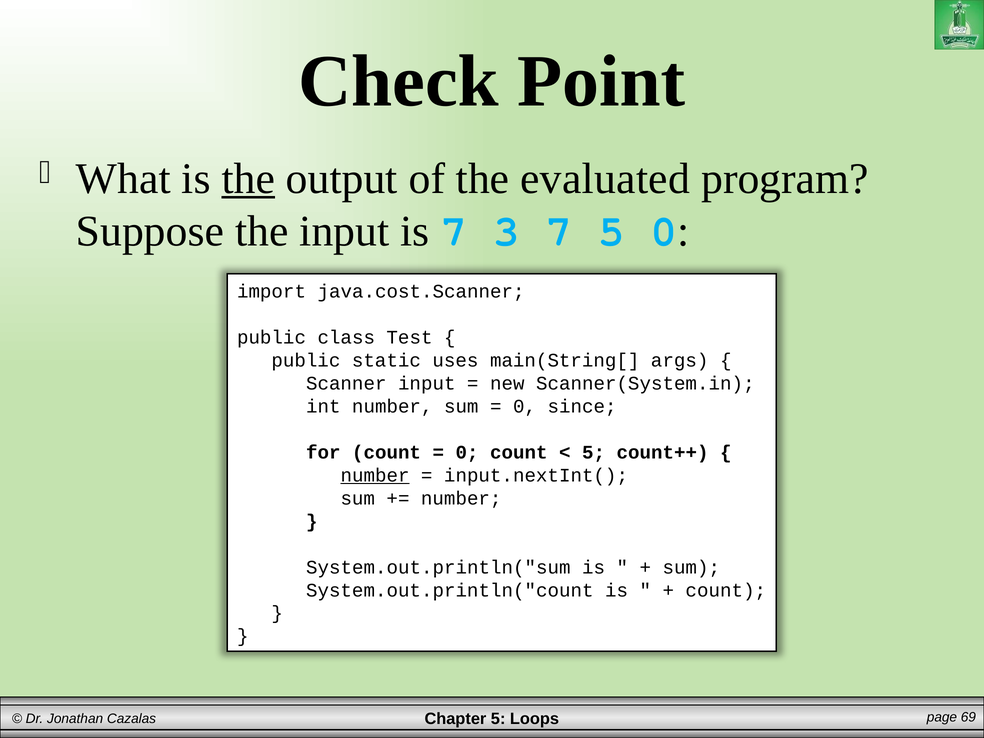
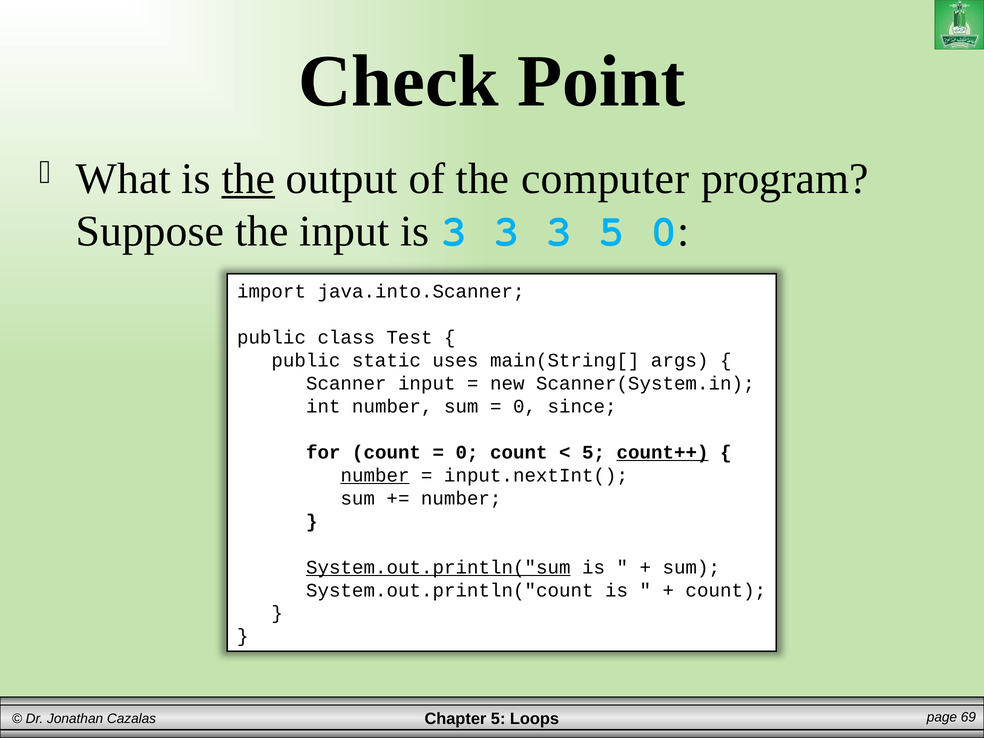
evaluated: evaluated -> computer
is 7: 7 -> 3
7 at (559, 231): 7 -> 3
java.cost.Scanner: java.cost.Scanner -> java.into.Scanner
count++ underline: none -> present
System.out.println("sum underline: none -> present
